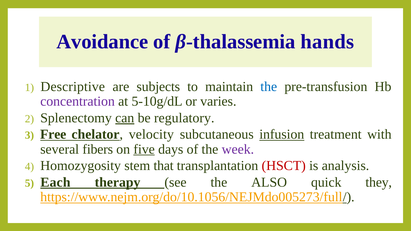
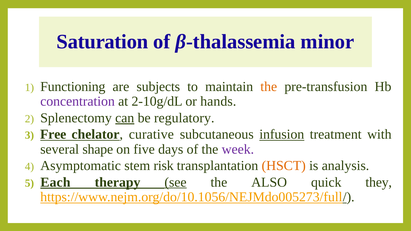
Avoidance: Avoidance -> Saturation
hands: hands -> minor
Descriptive: Descriptive -> Functioning
the at (269, 87) colour: blue -> orange
5-10g/dL: 5-10g/dL -> 2-10g/dL
varies: varies -> hands
velocity: velocity -> curative
fibers: fibers -> shape
five underline: present -> none
Homozygosity: Homozygosity -> Asymptomatic
that: that -> risk
HSCT colour: red -> orange
see underline: none -> present
